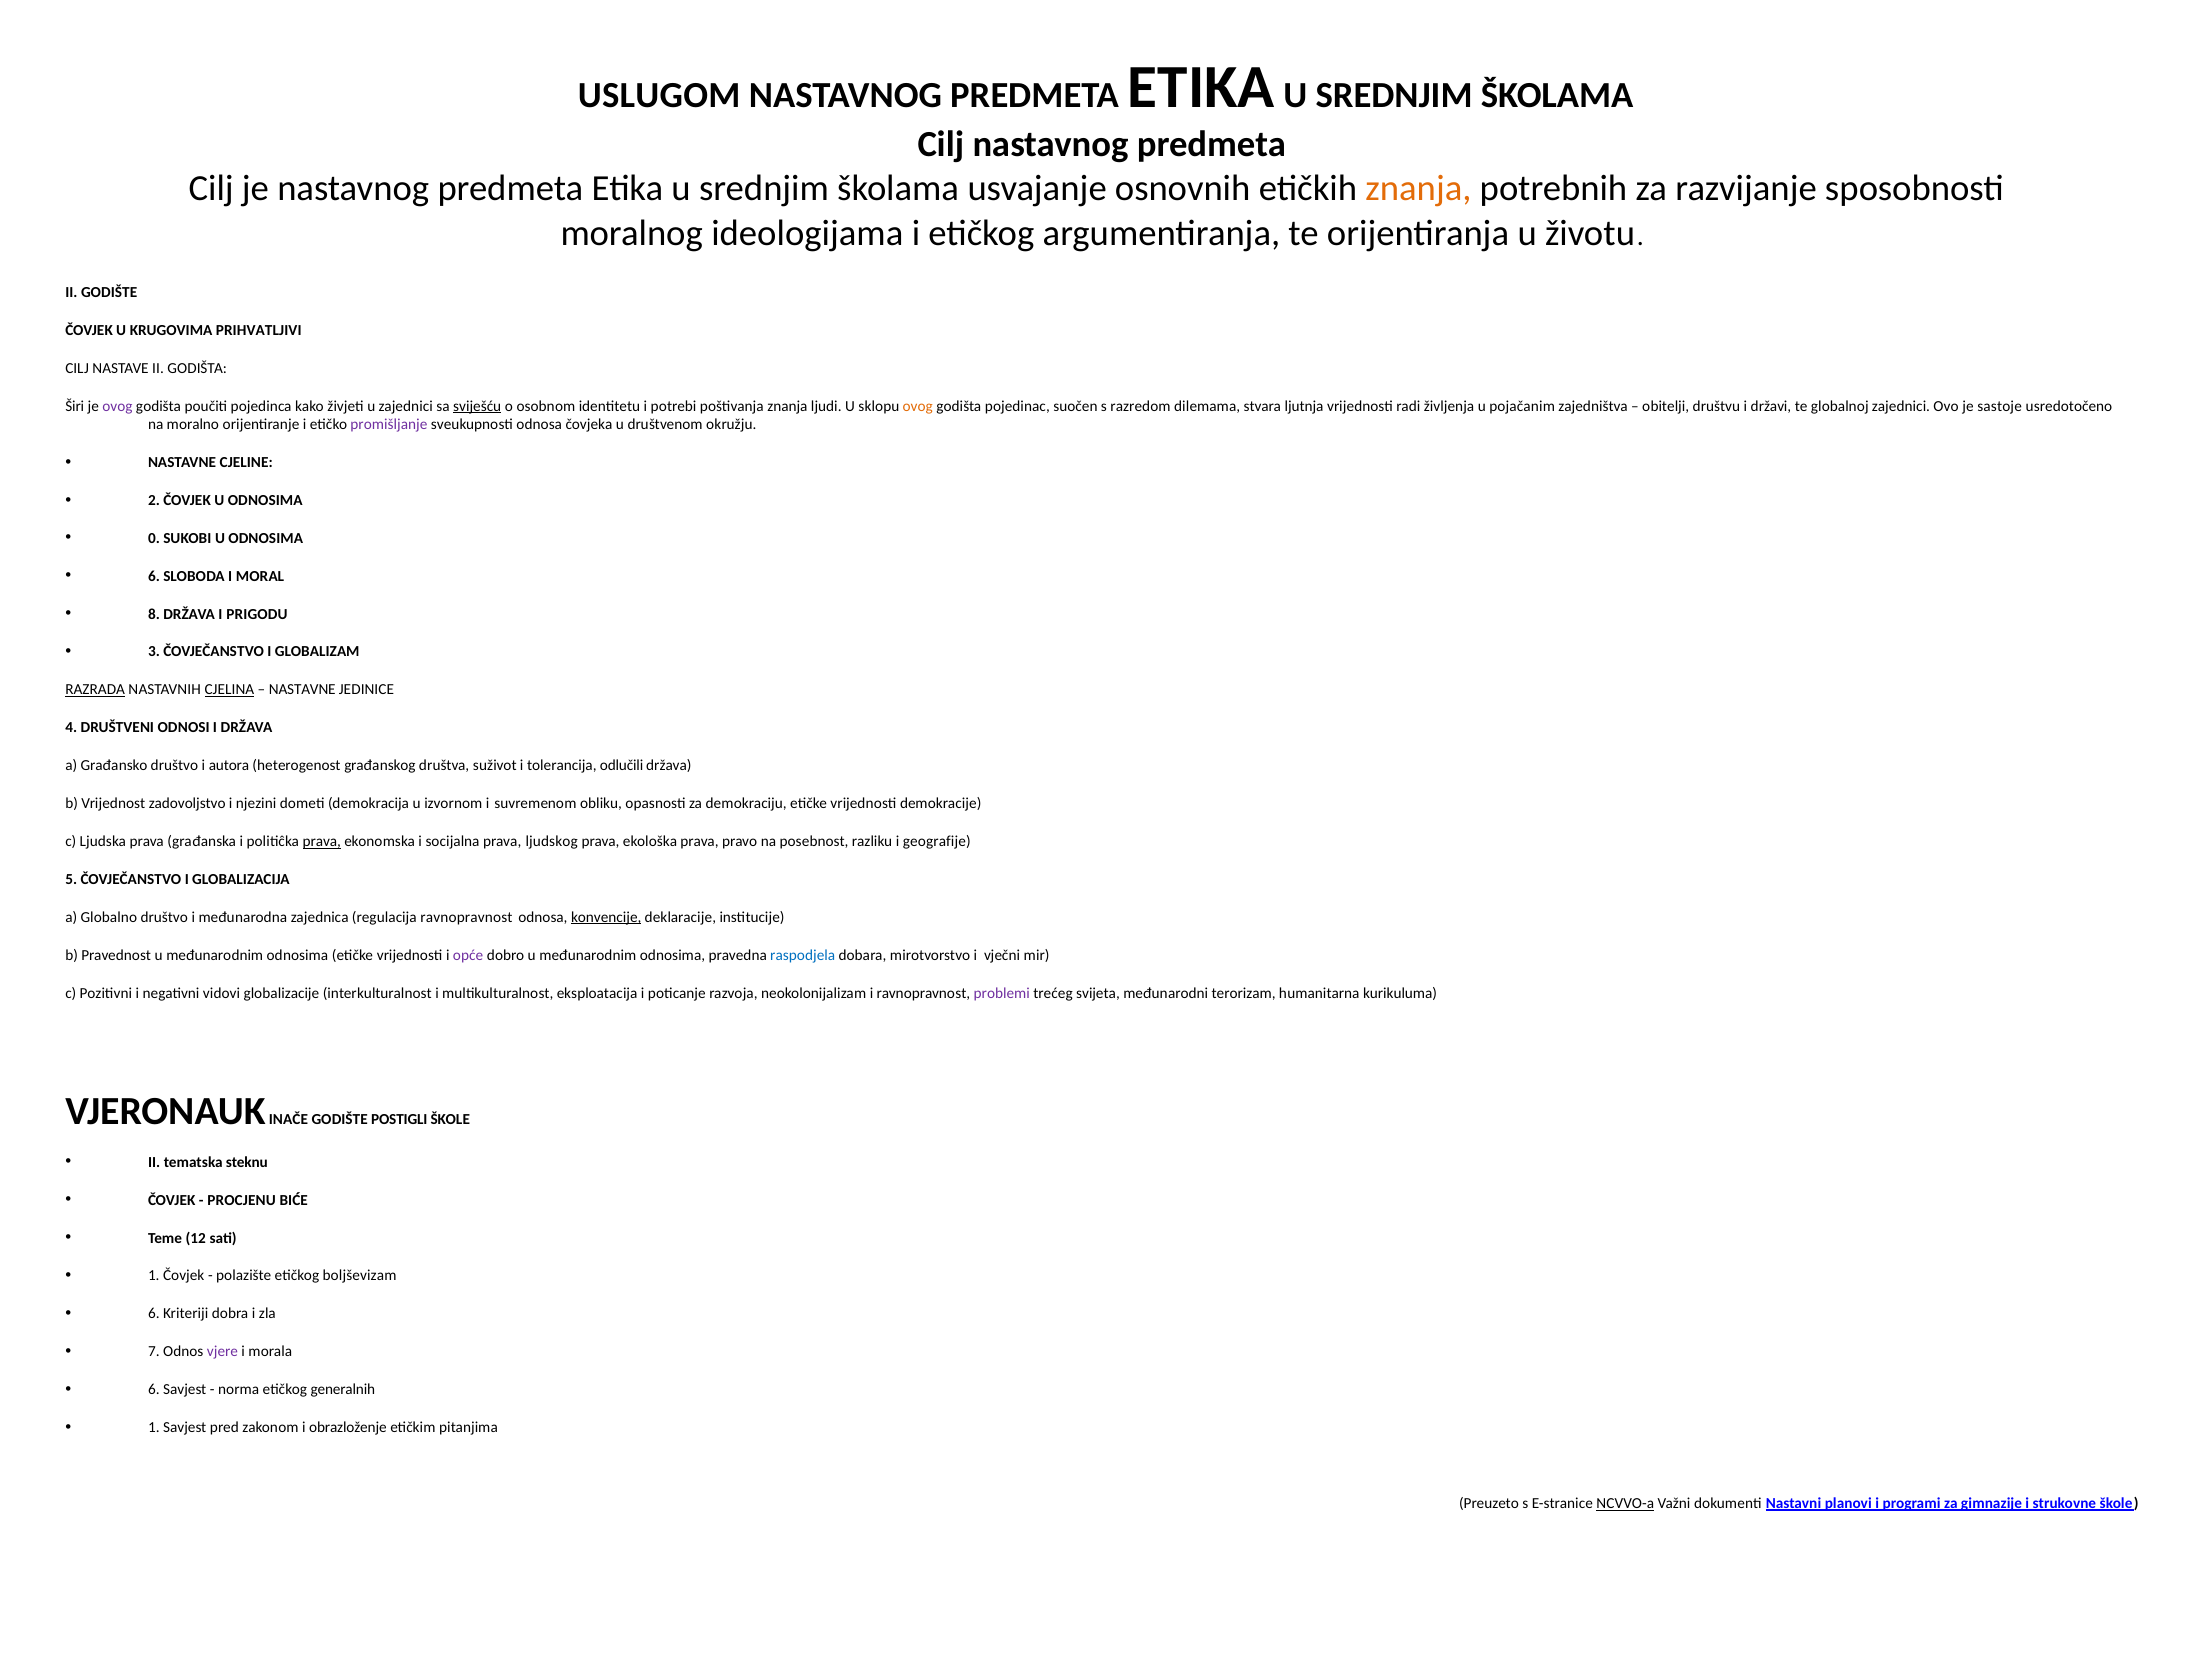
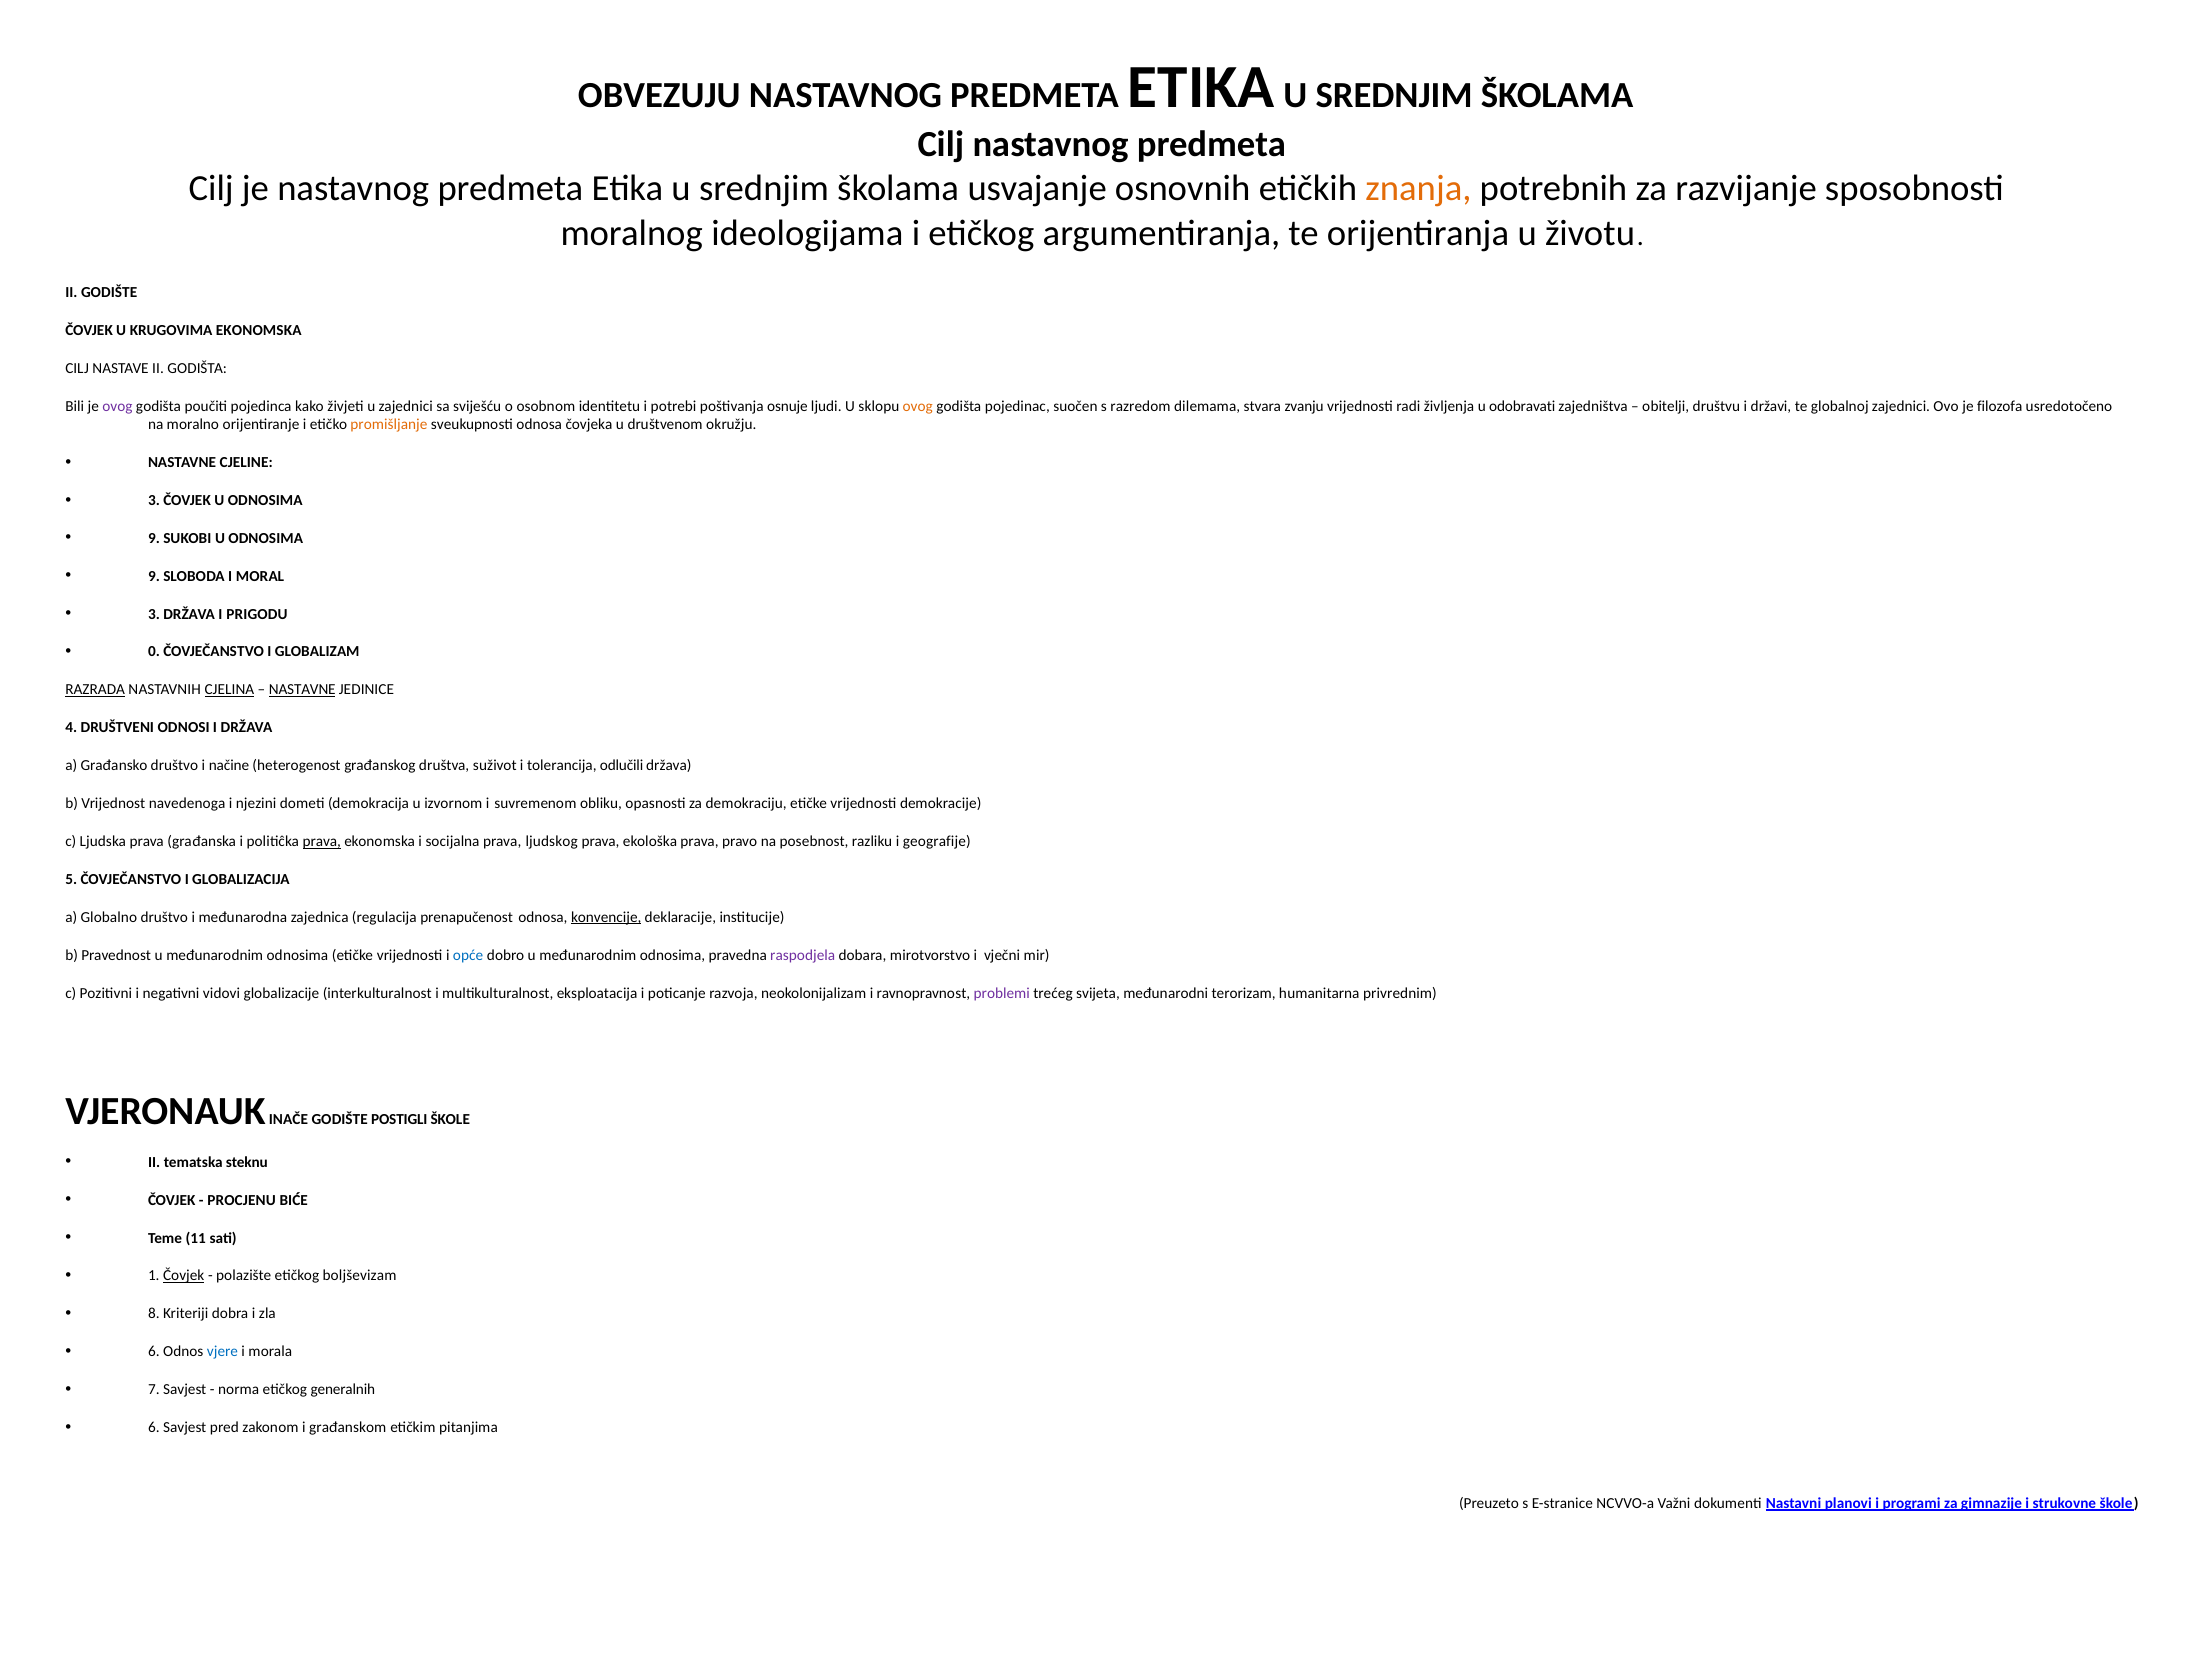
USLUGOM: USLUGOM -> OBVEZUJU
KRUGOVIMA PRIHVATLJIVI: PRIHVATLJIVI -> EKONOMSKA
Širi: Širi -> Bili
sviješću underline: present -> none
poštivanja znanja: znanja -> osnuje
ljutnja: ljutnja -> zvanju
pojačanim: pojačanim -> odobravati
sastoje: sastoje -> filozofa
promišljanje colour: purple -> orange
2 at (154, 500): 2 -> 3
0 at (154, 538): 0 -> 9
6 at (154, 576): 6 -> 9
8 at (154, 614): 8 -> 3
3: 3 -> 0
NASTAVNE at (302, 690) underline: none -> present
autora: autora -> načine
zadovoljstvo: zadovoljstvo -> navedenoga
regulacija ravnopravnost: ravnopravnost -> prenapučenost
opće colour: purple -> blue
raspodjela colour: blue -> purple
kurikuluma: kurikuluma -> privrednim
12: 12 -> 11
Čovjek at (184, 1276) underline: none -> present
6 at (154, 1314): 6 -> 8
7 at (154, 1352): 7 -> 6
vjere colour: purple -> blue
6 at (154, 1390): 6 -> 7
1 at (154, 1428): 1 -> 6
obrazloženje: obrazloženje -> građanskom
NCVVO-a underline: present -> none
